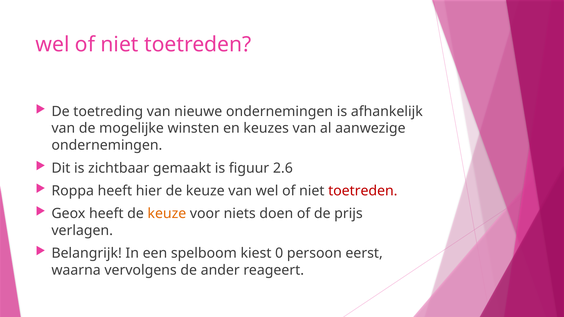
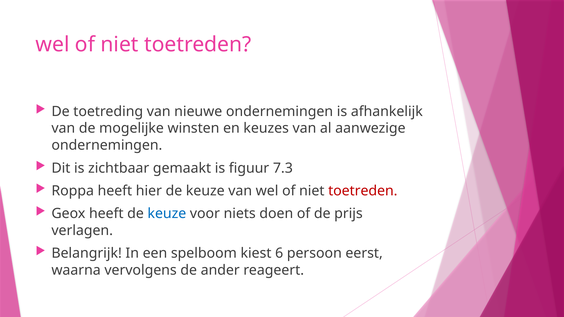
2.6: 2.6 -> 7.3
keuze at (167, 214) colour: orange -> blue
0: 0 -> 6
